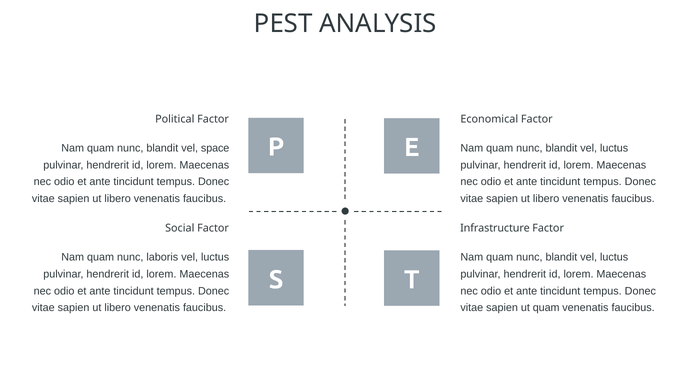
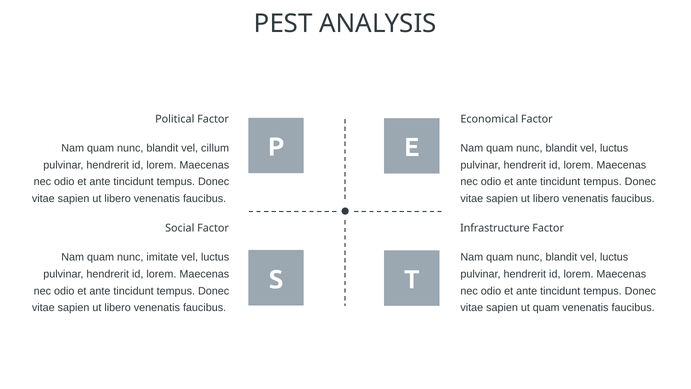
space: space -> cillum
laboris: laboris -> imitate
